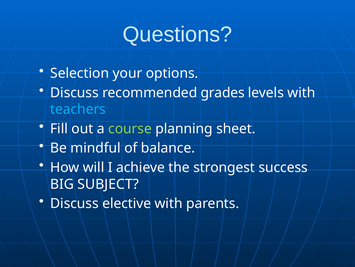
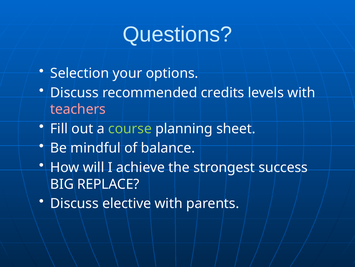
grades: grades -> credits
teachers colour: light blue -> pink
SUBJECT: SUBJECT -> REPLACE
